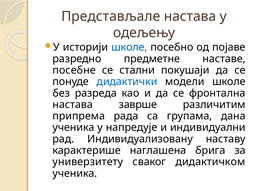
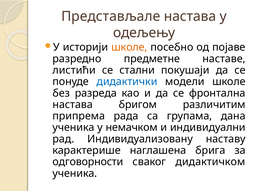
школе at (129, 47) colour: blue -> orange
посебне: посебне -> листићи
заврше: заврше -> бригом
напредује: напредује -> немачком
универзитету: универзитету -> одговорности
